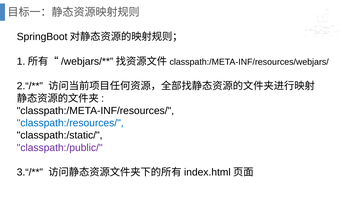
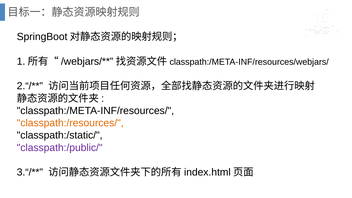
classpath:/resources/ colour: blue -> orange
